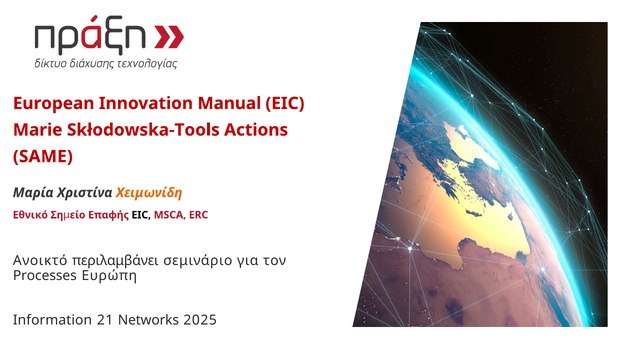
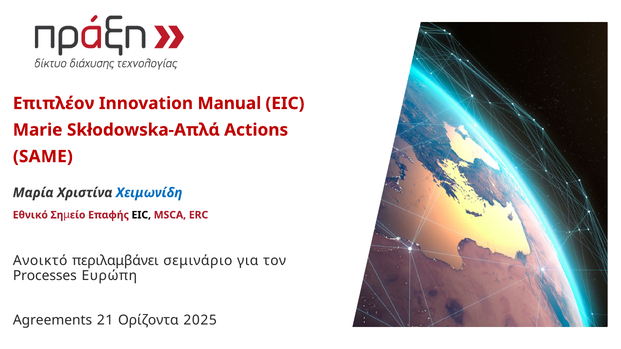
Εuropean: Εuropean -> Επιπλέον
Skłodowska-Tools: Skłodowska-Tools -> Skłodowska-Απλά
Χειμωνίδη colour: orange -> blue
Information: Information -> Agreements
Networks: Networks -> Ορίζοντα
